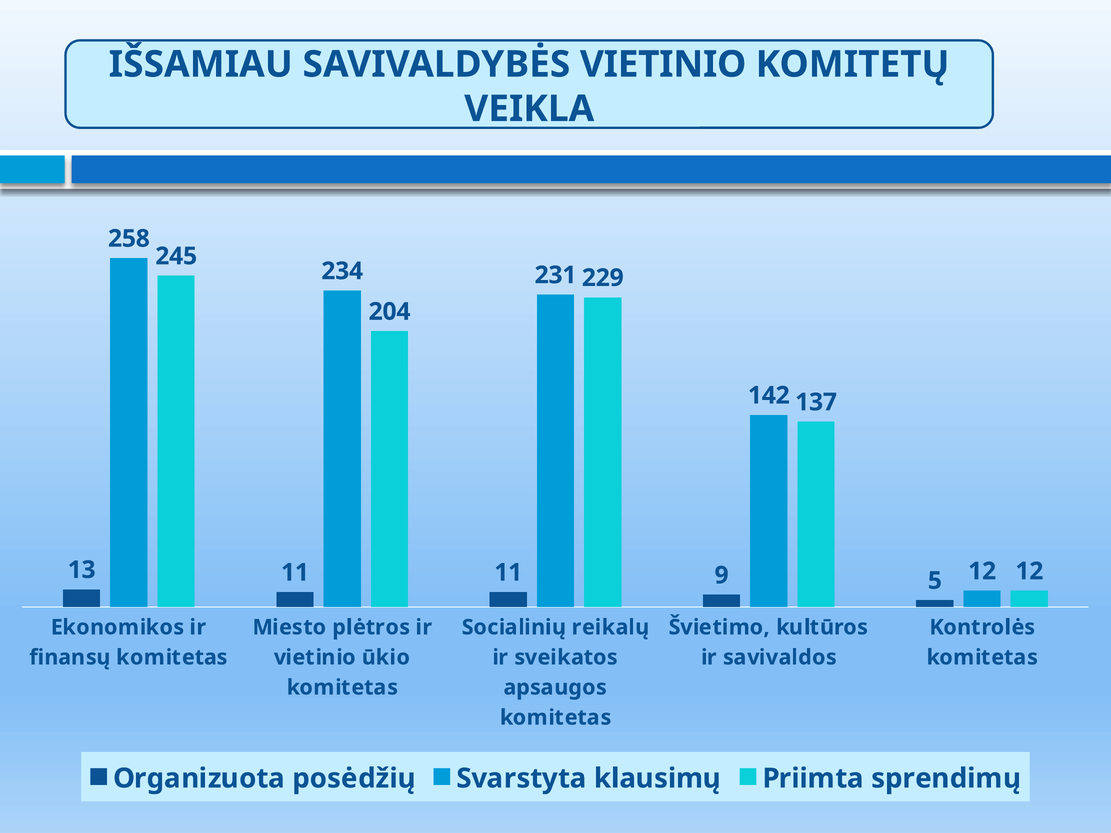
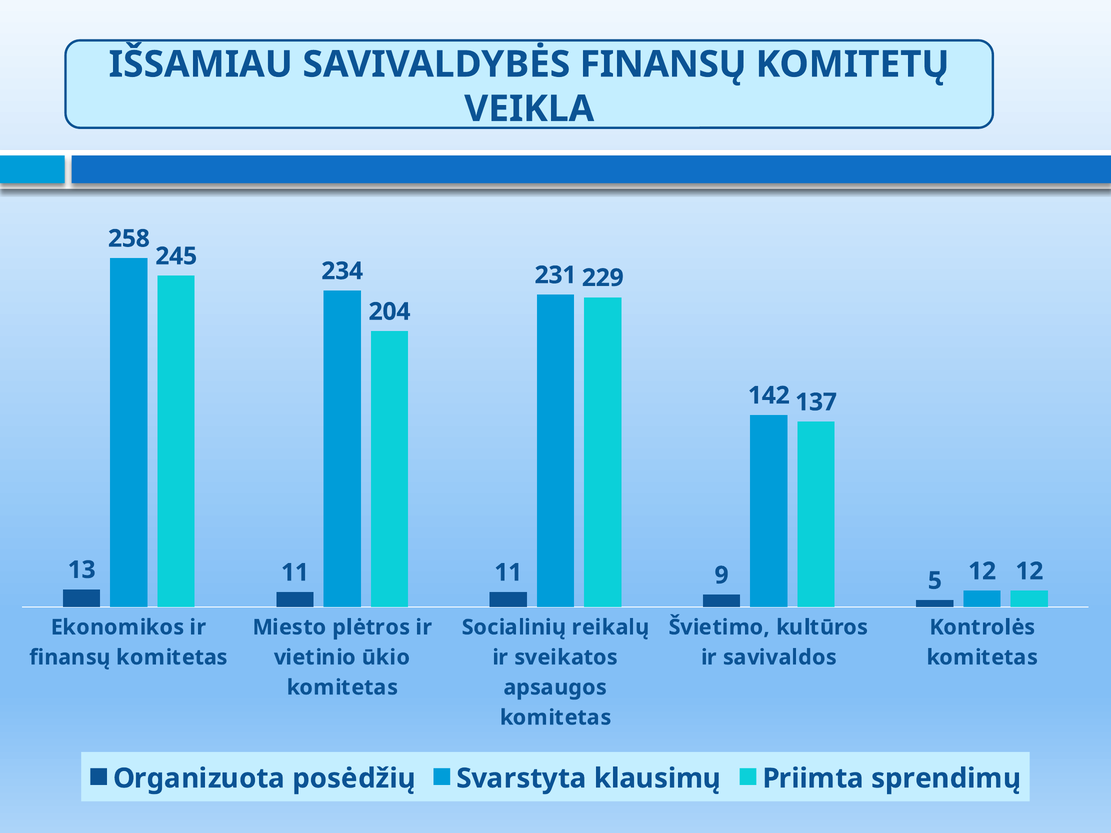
SAVIVALDYBĖS VIETINIO: VIETINIO -> FINANSŲ
